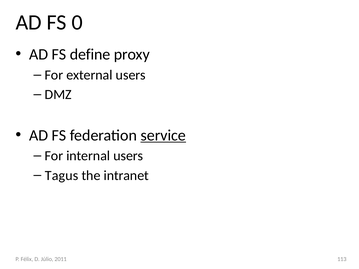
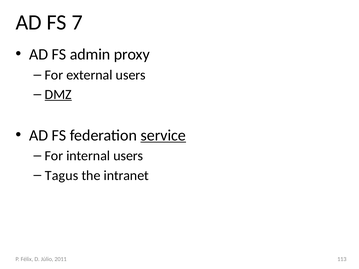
0: 0 -> 7
define: define -> admin
DMZ underline: none -> present
